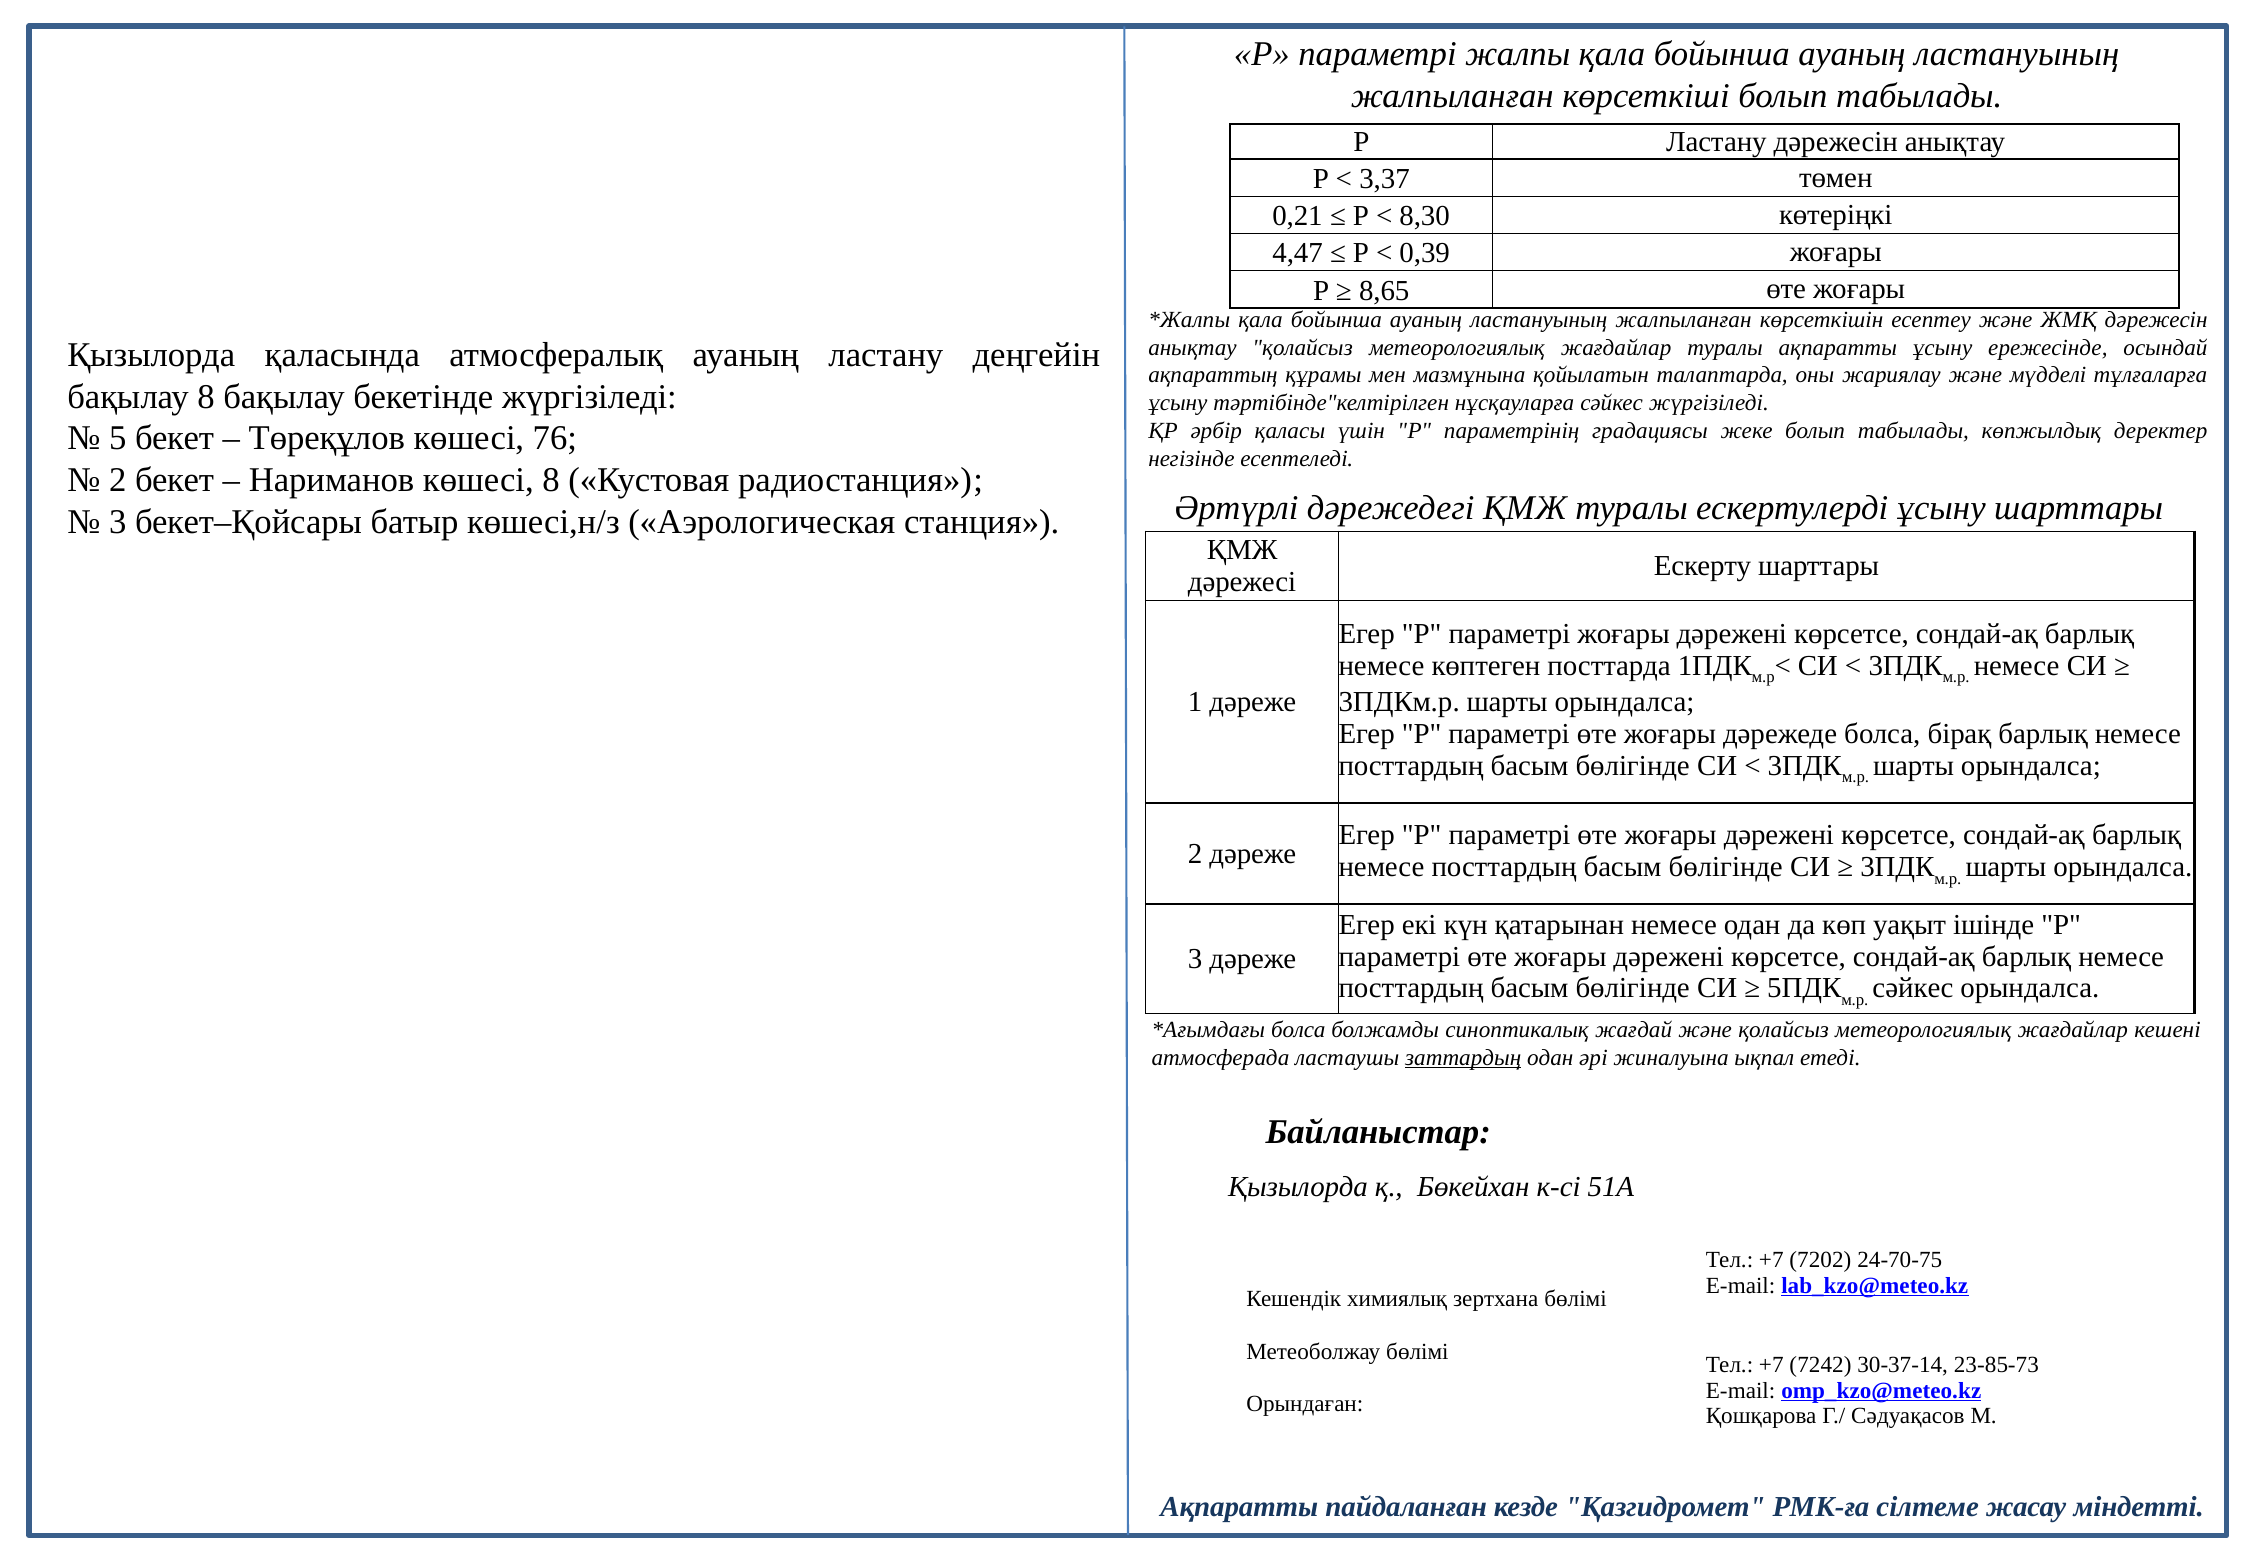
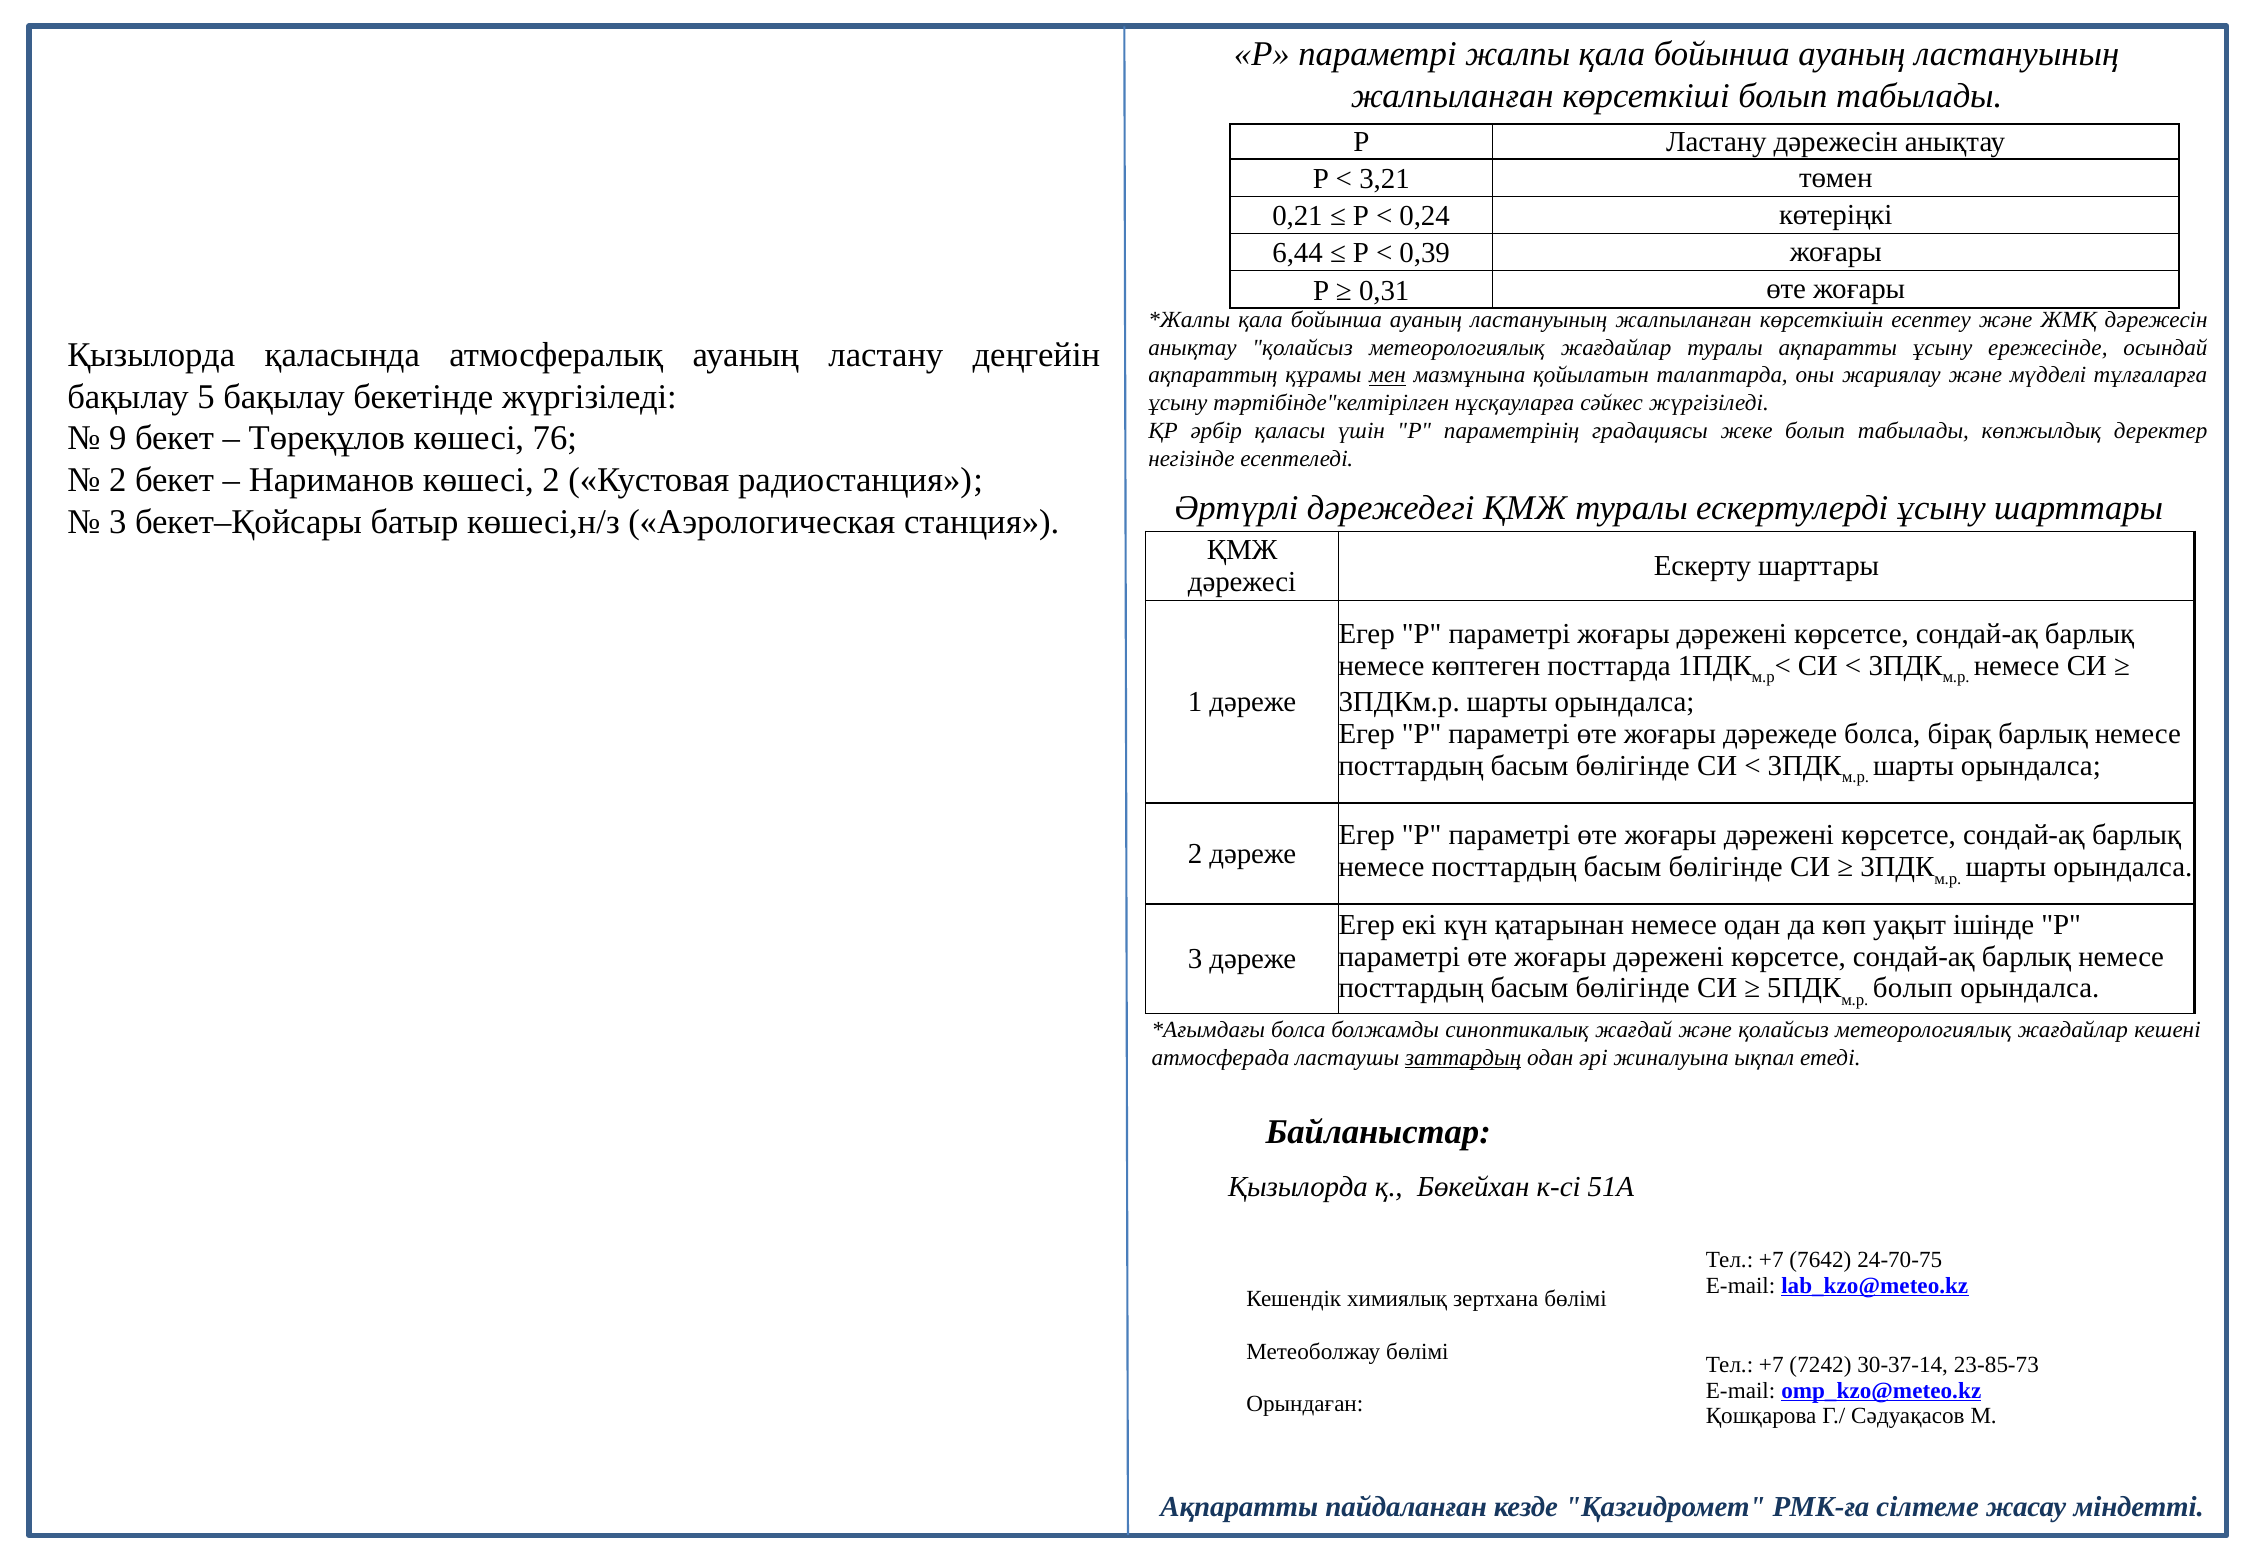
3,37: 3,37 -> 3,21
8,30: 8,30 -> 0,24
4,47: 4,47 -> 6,44
8,65: 8,65 -> 0,31
мен underline: none -> present
бақылау 8: 8 -> 5
5: 5 -> 9
көшесі 8: 8 -> 2
сәйкес at (1913, 988): сәйкес -> болып
7202: 7202 -> 7642
